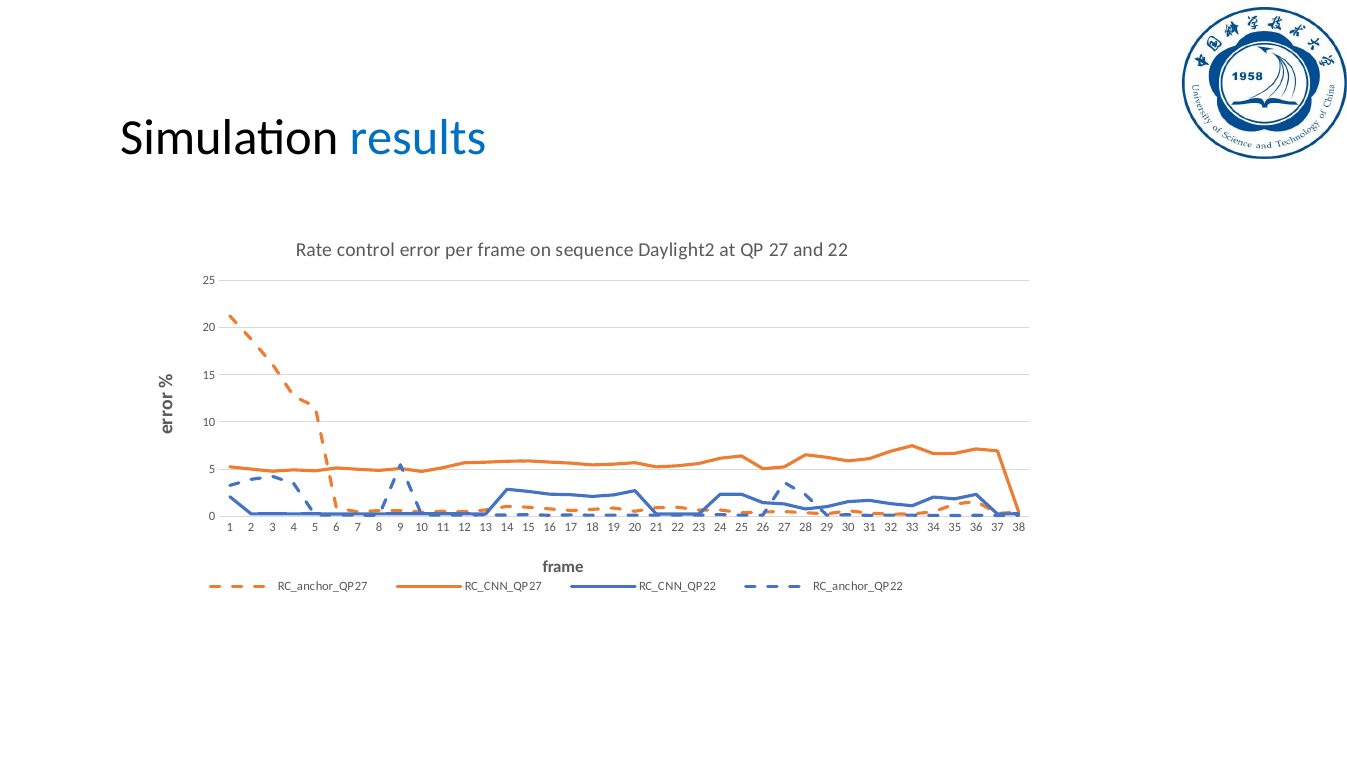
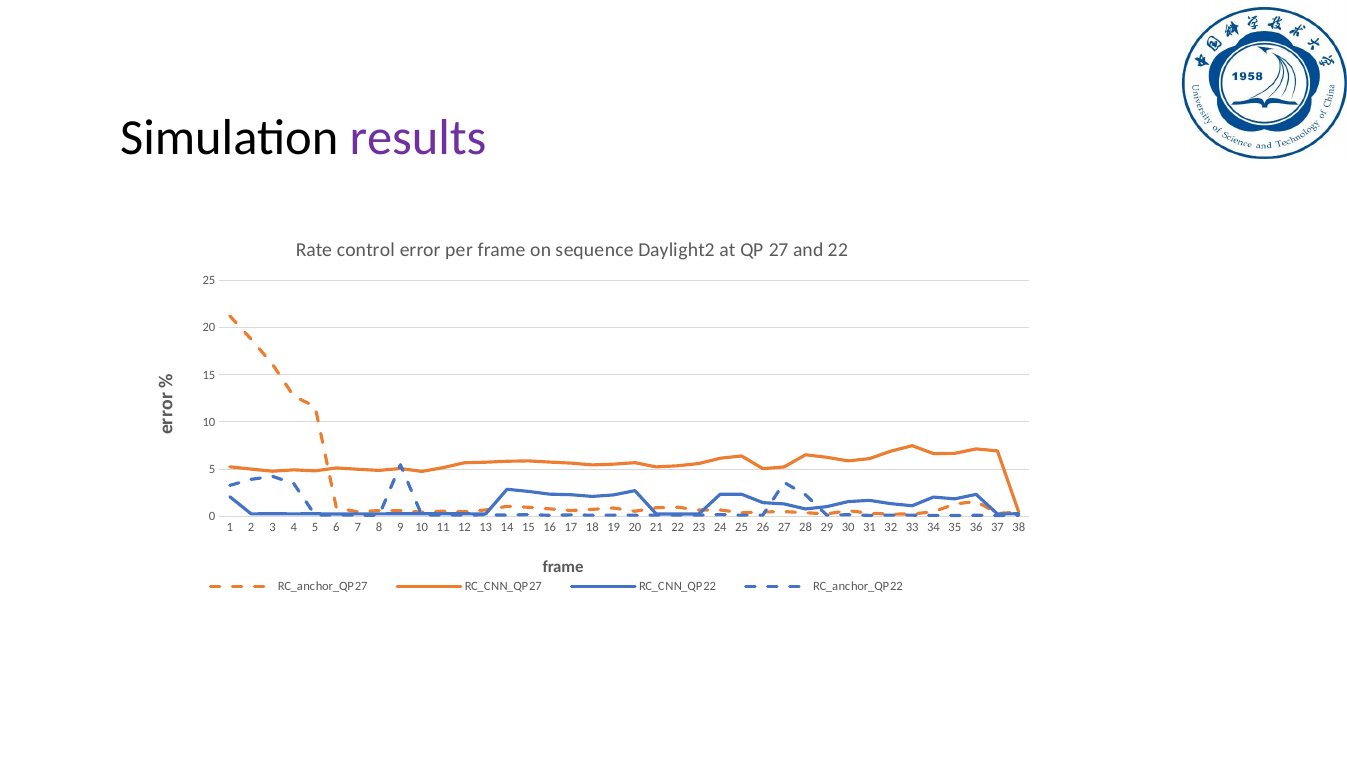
results colour: blue -> purple
